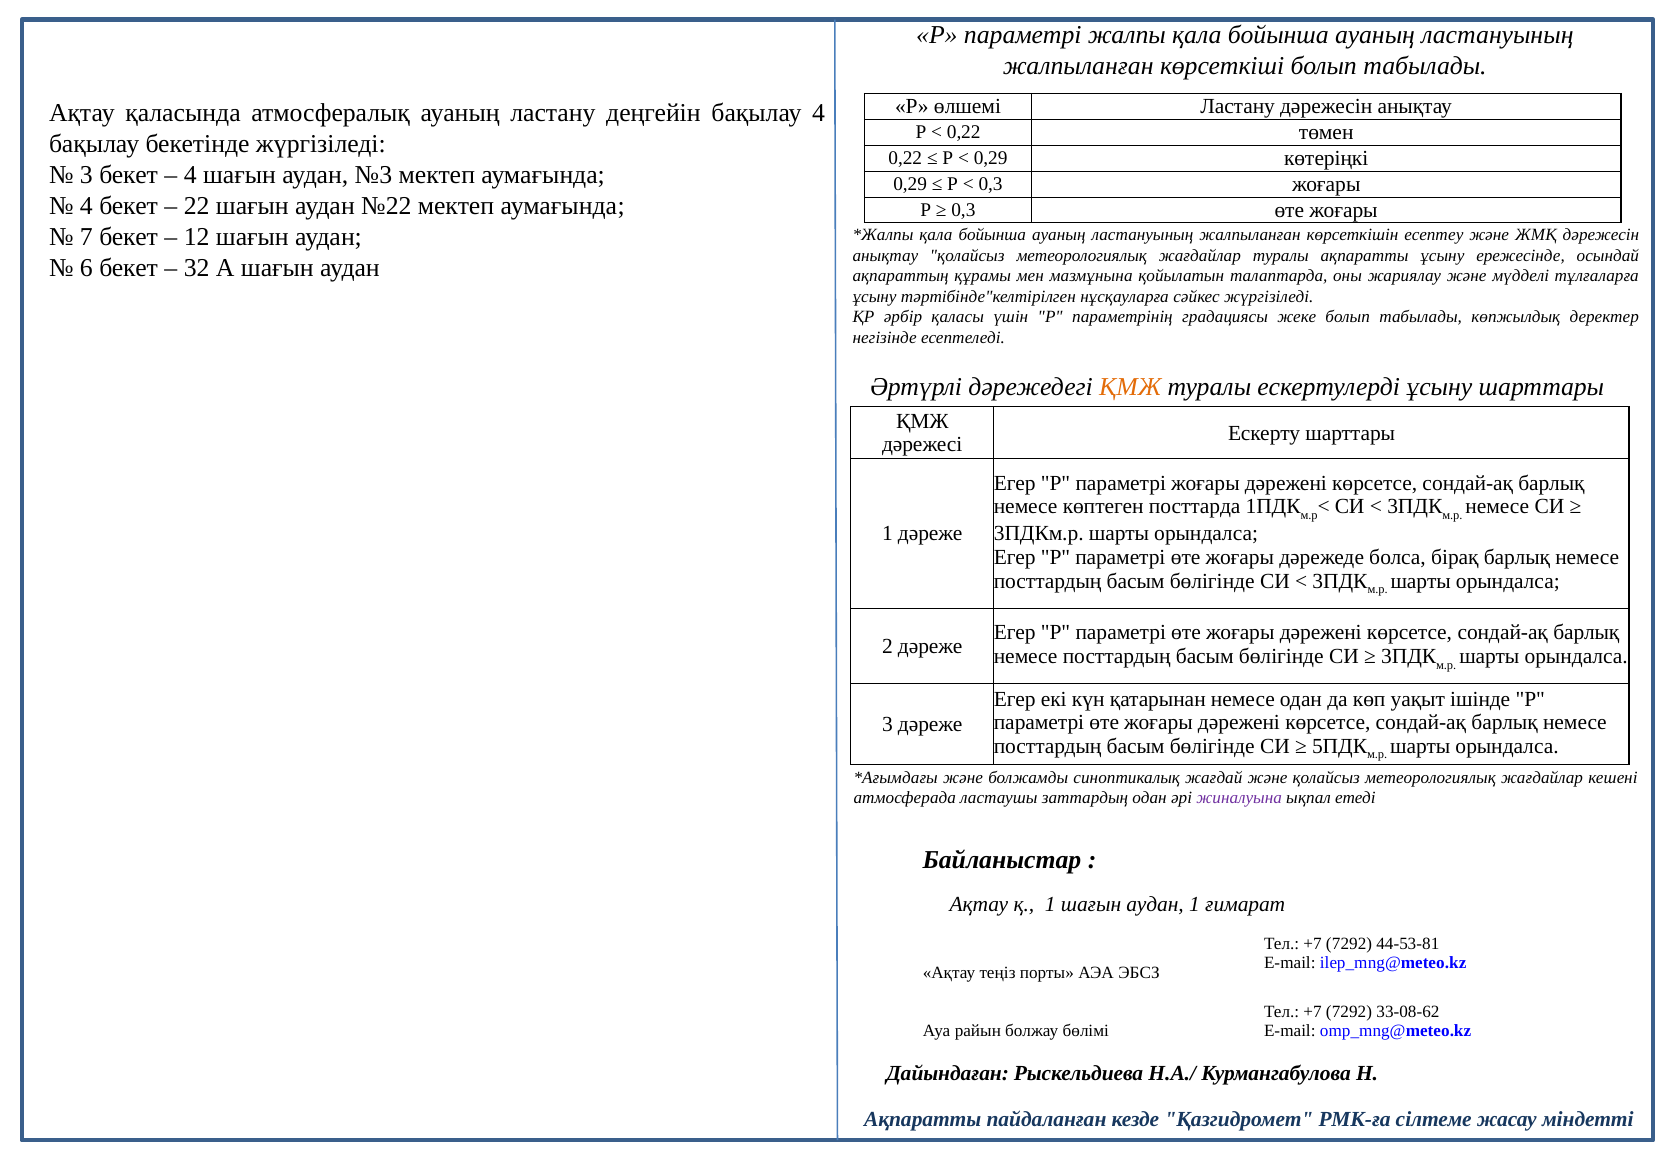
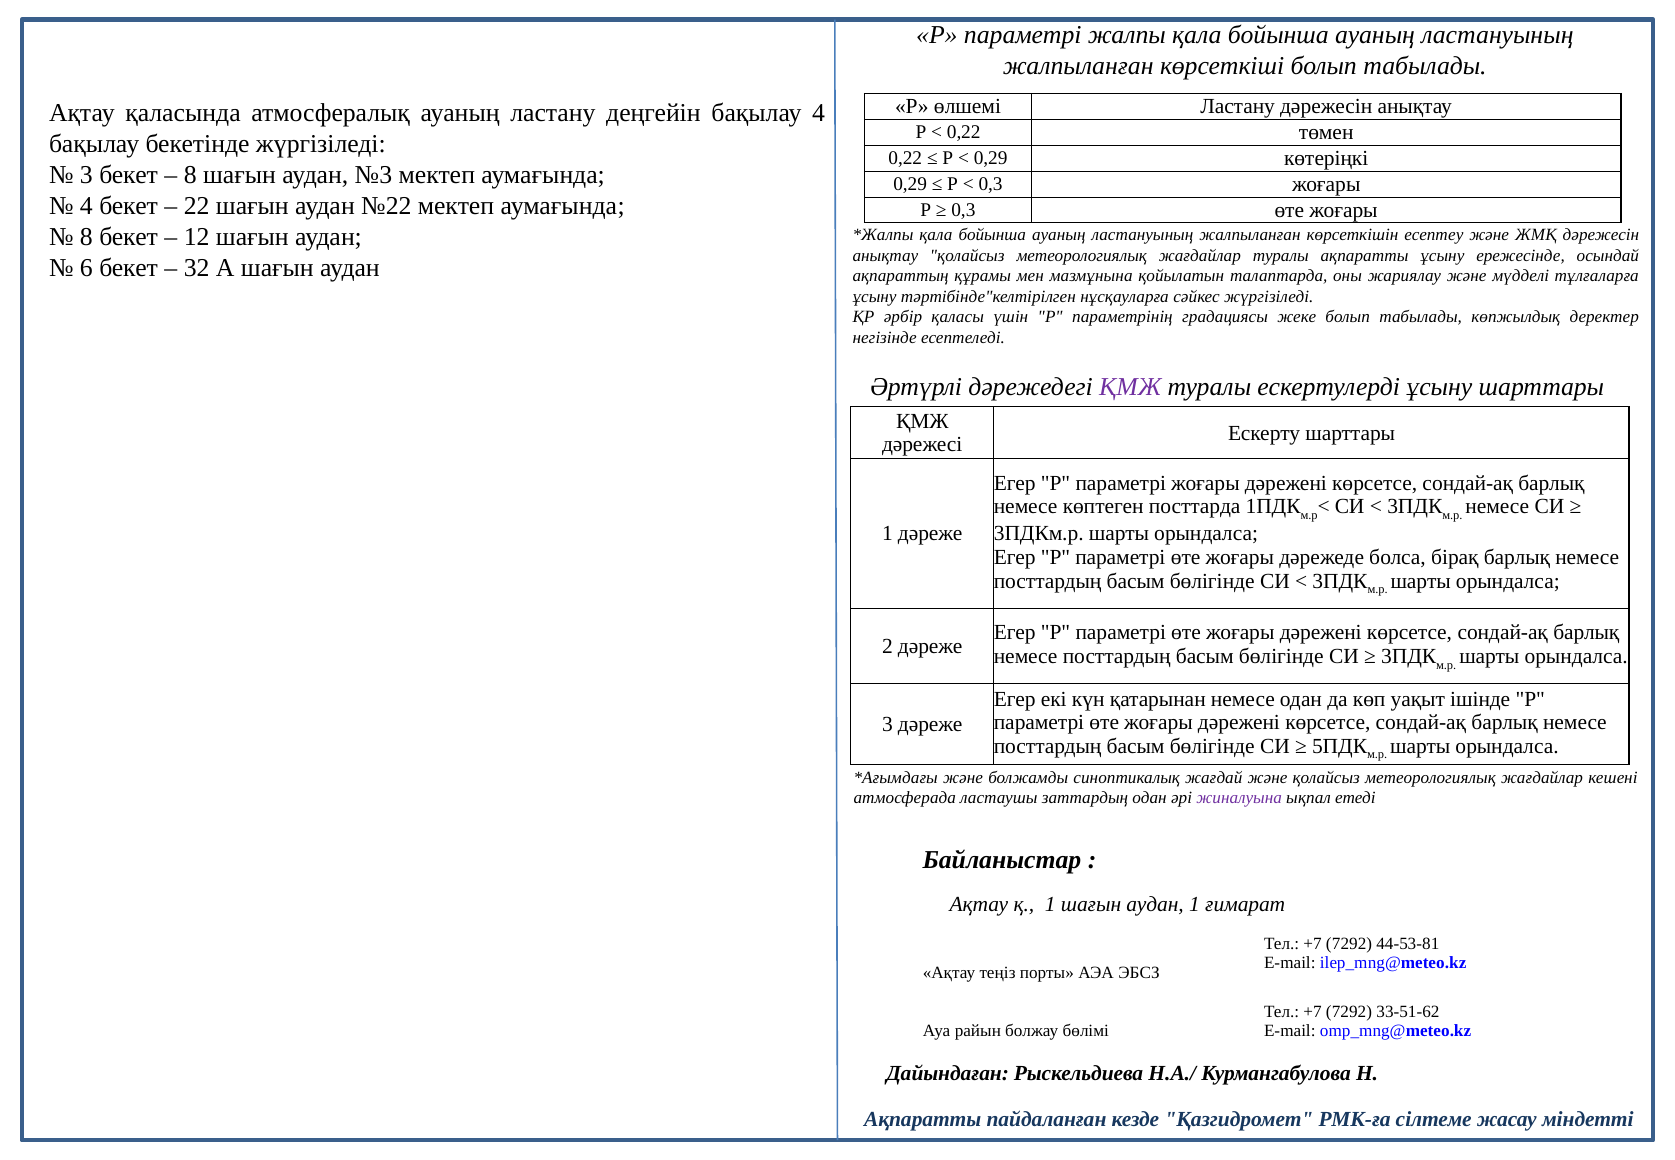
4 at (190, 175): 4 -> 8
7 at (86, 237): 7 -> 8
ҚМЖ at (1130, 387) colour: orange -> purple
33-08-62: 33-08-62 -> 33-51-62
